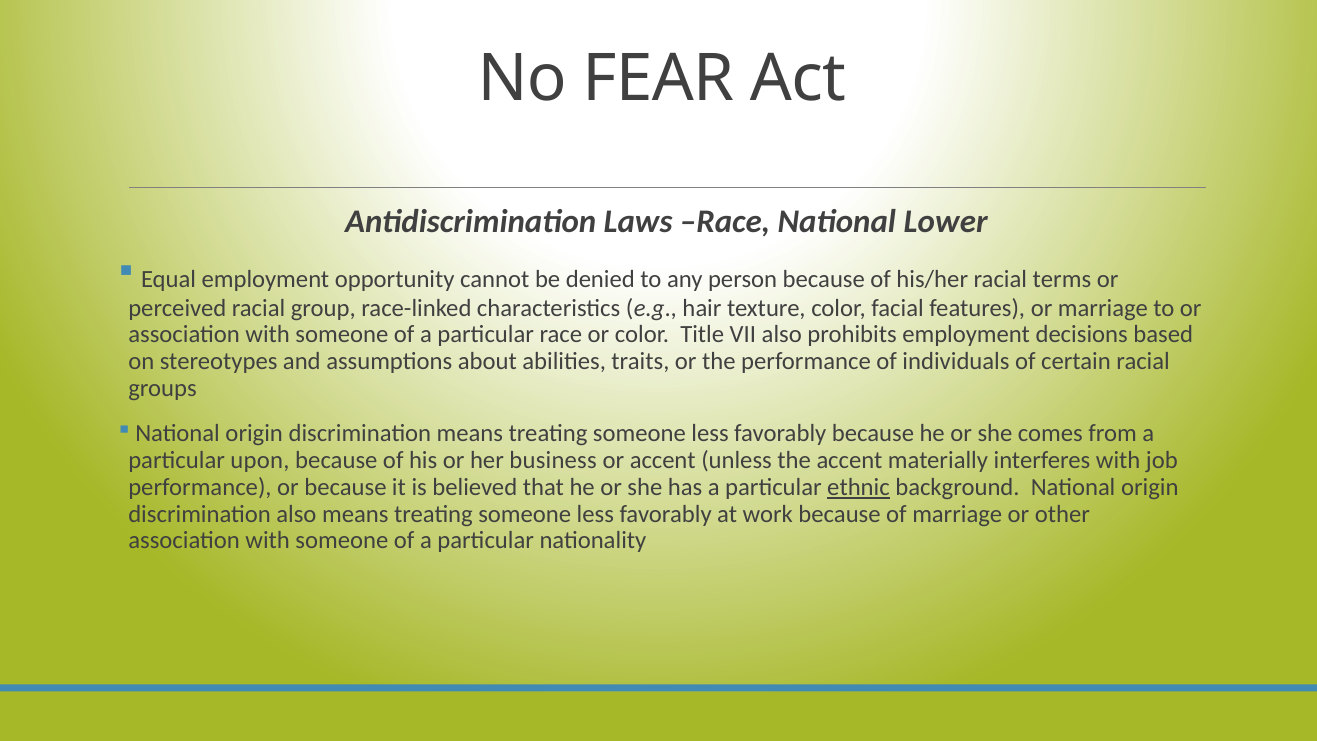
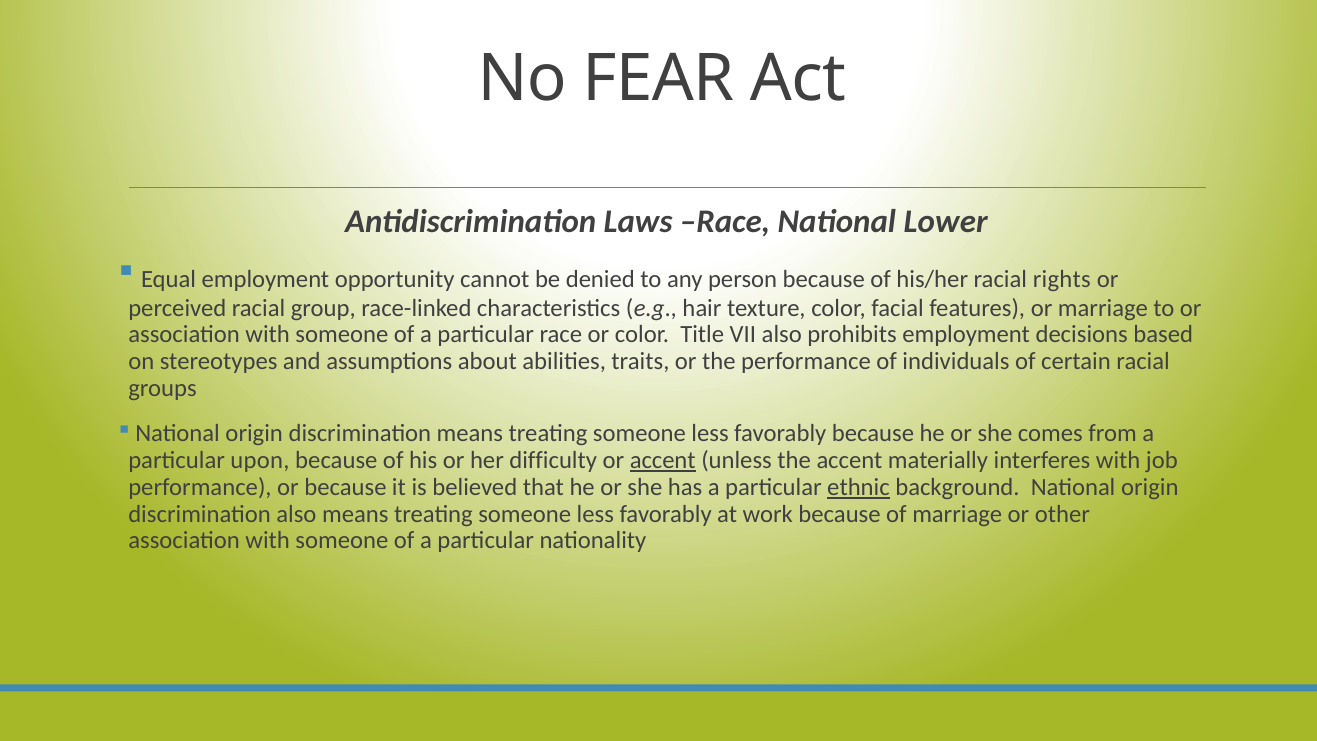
terms: terms -> rights
business: business -> difficulty
accent at (663, 460) underline: none -> present
